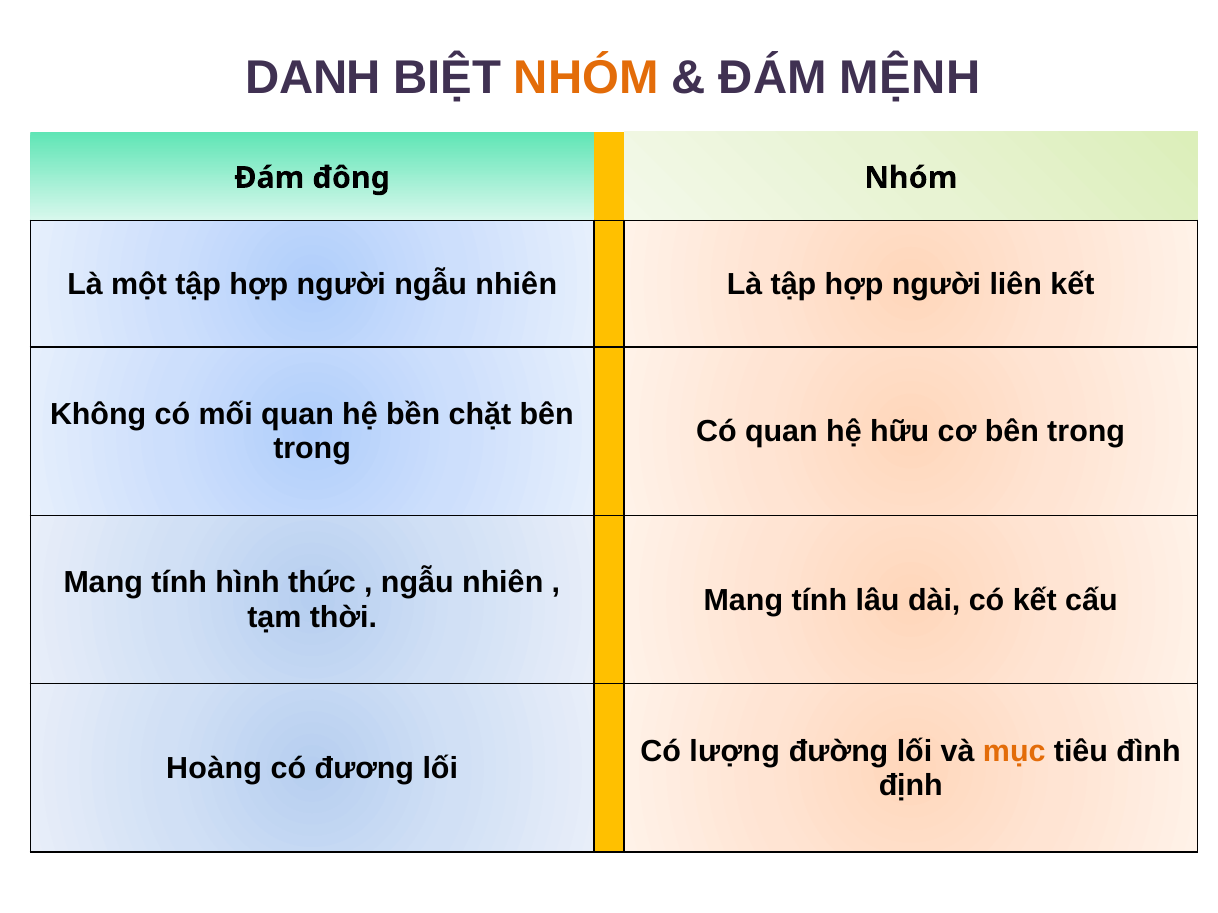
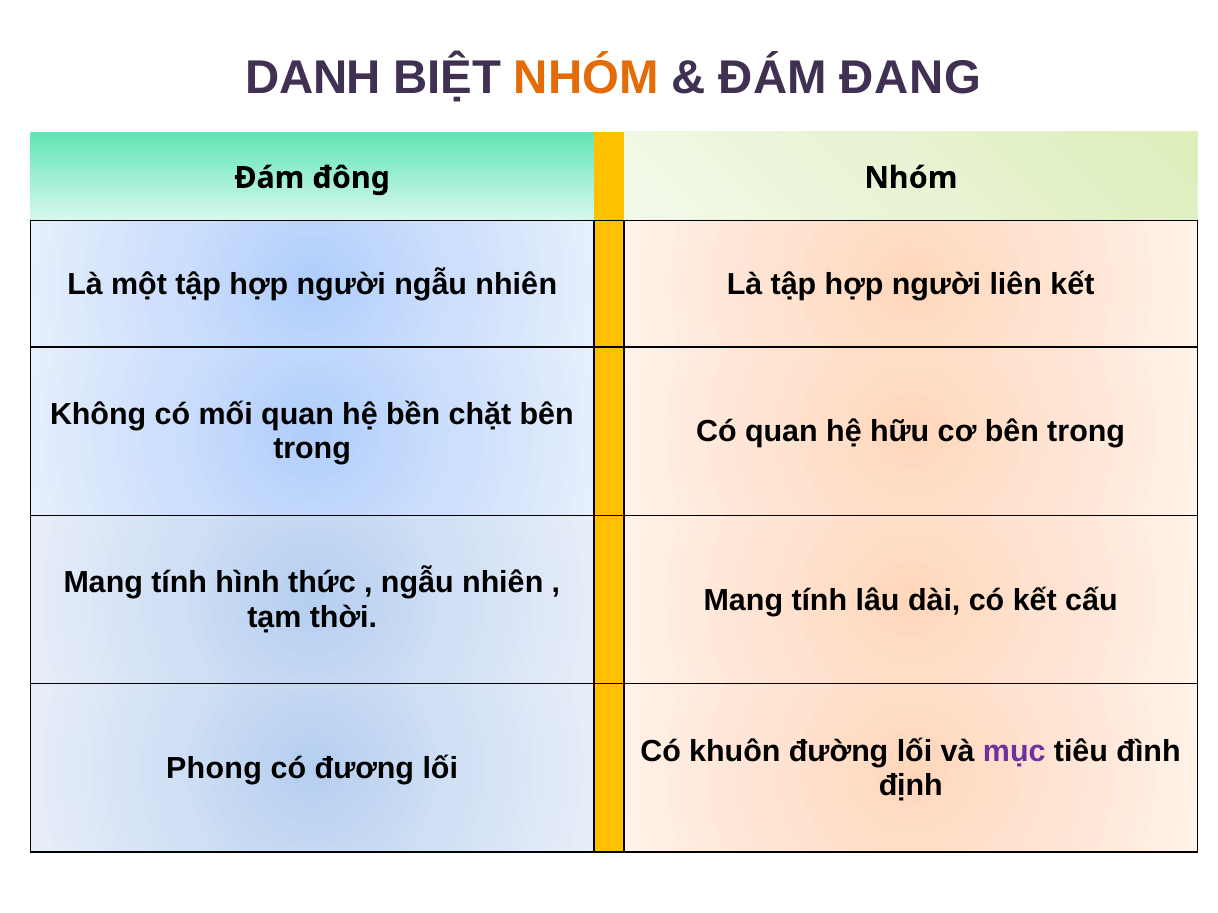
MỆNH: MỆNH -> ĐANG
lượng: lượng -> khuôn
mục colour: orange -> purple
Hoàng: Hoàng -> Phong
